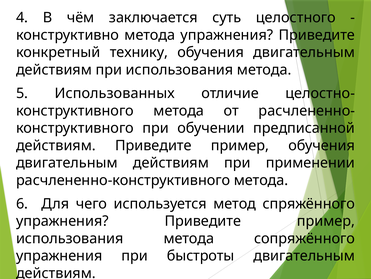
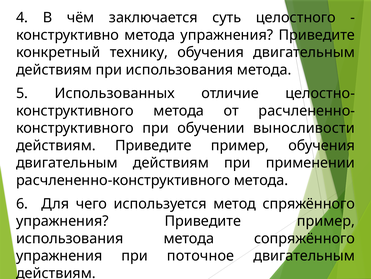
предписанной: предписанной -> выносливости
быстроты: быстроты -> поточное
